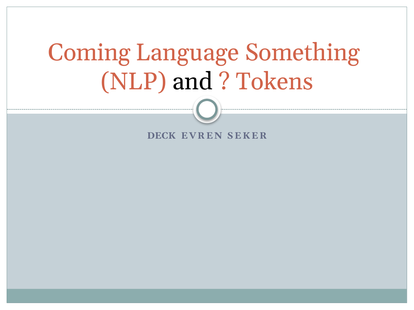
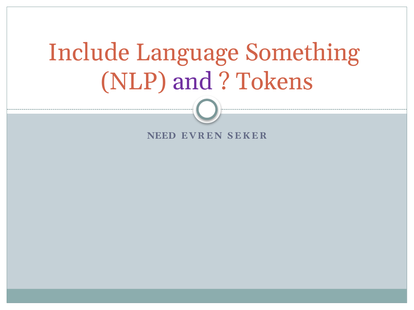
Coming: Coming -> Include
and colour: black -> purple
DECK: DECK -> NEED
